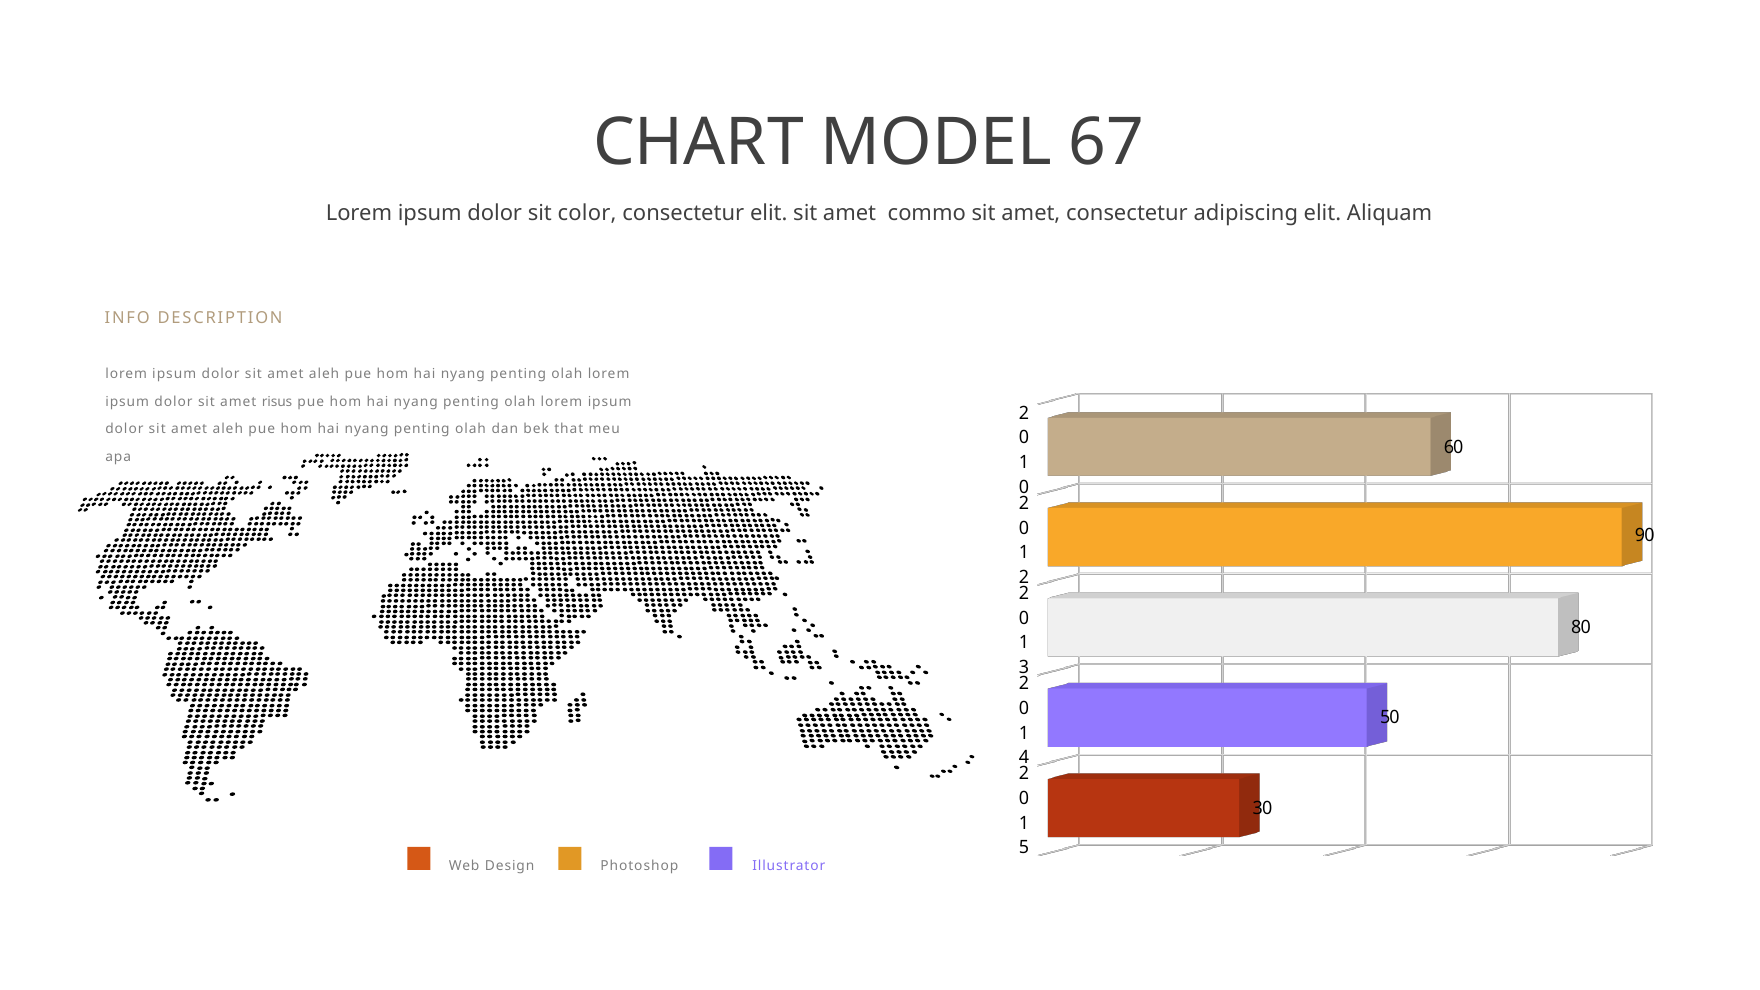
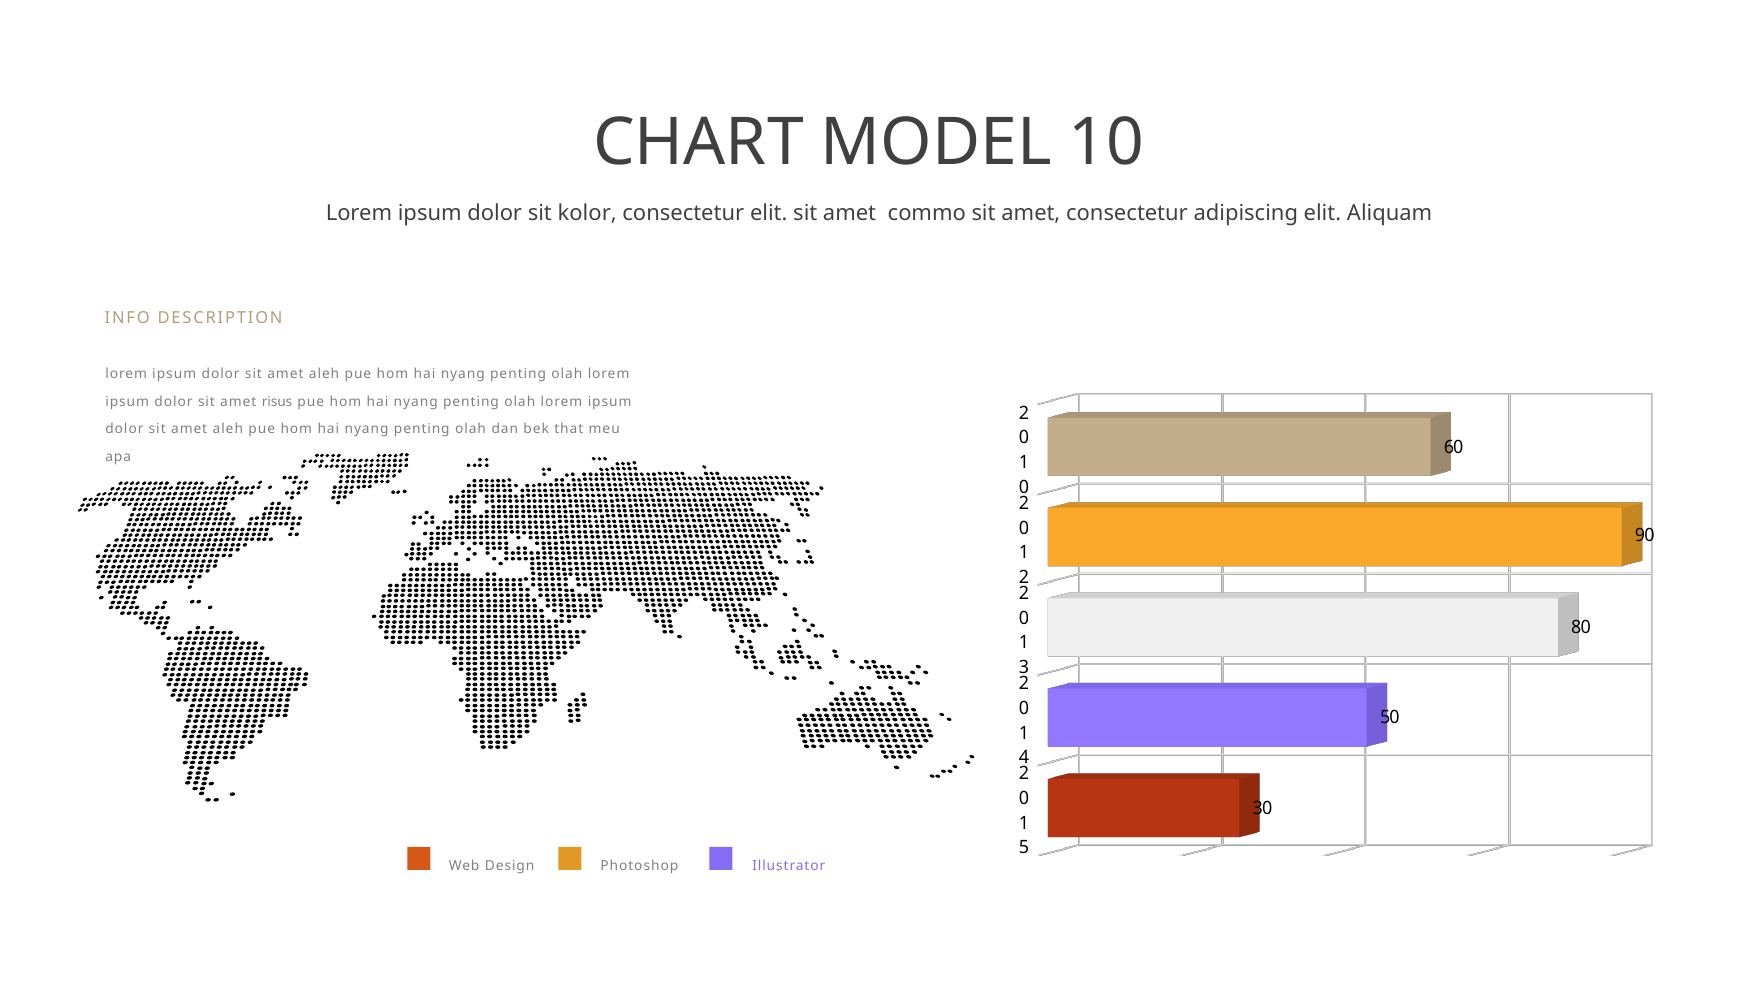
67: 67 -> 10
color: color -> kolor
